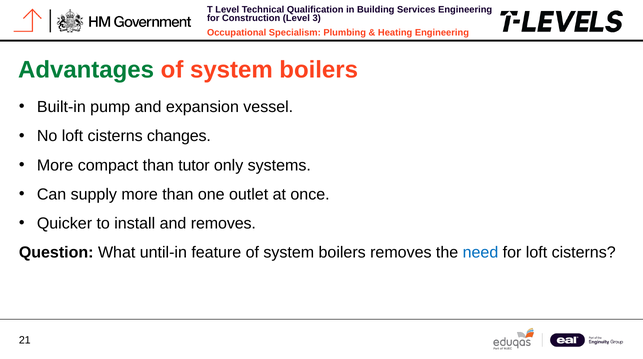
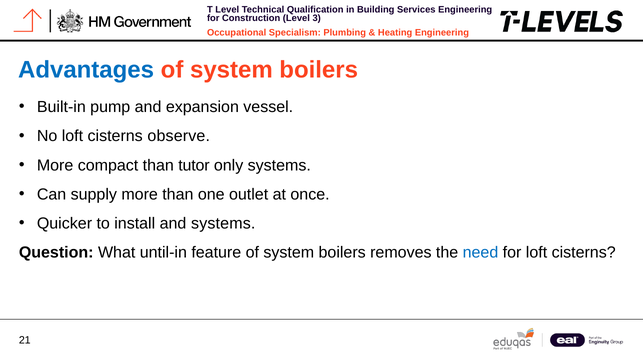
Advantages colour: green -> blue
changes: changes -> observe
and removes: removes -> systems
